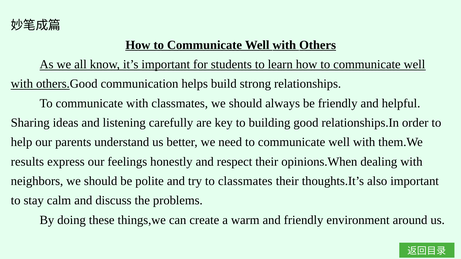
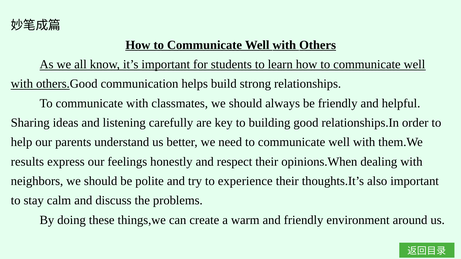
to classmates: classmates -> experience
